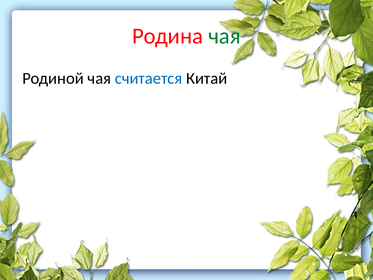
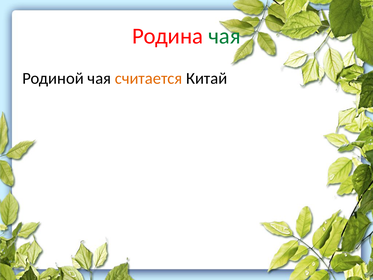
считается colour: blue -> orange
